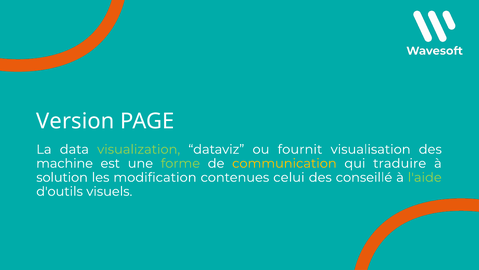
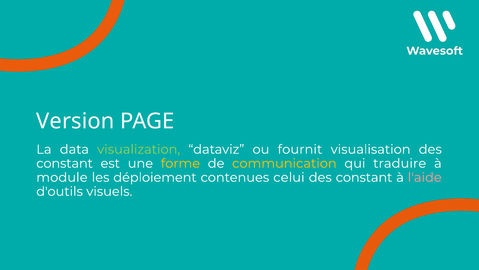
machine at (65, 163): machine -> constant
forme colour: light green -> yellow
solution: solution -> module
modification: modification -> déploiement
conseillé at (364, 177): conseillé -> constant
l'aide colour: light green -> pink
